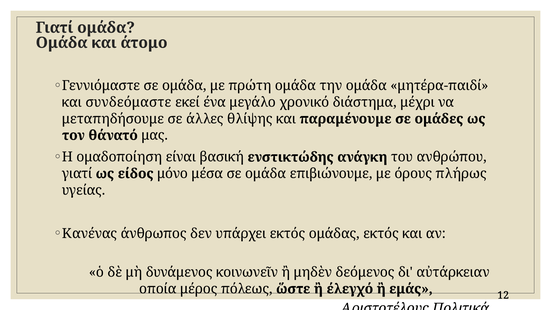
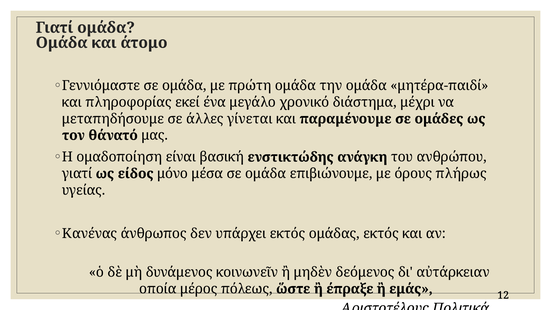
συνδεόμαστε: συνδεόμαστε -> πληροφορίας
θλίψης: θλίψης -> γίνεται
έλεγχό: έλεγχό -> έπραξε
